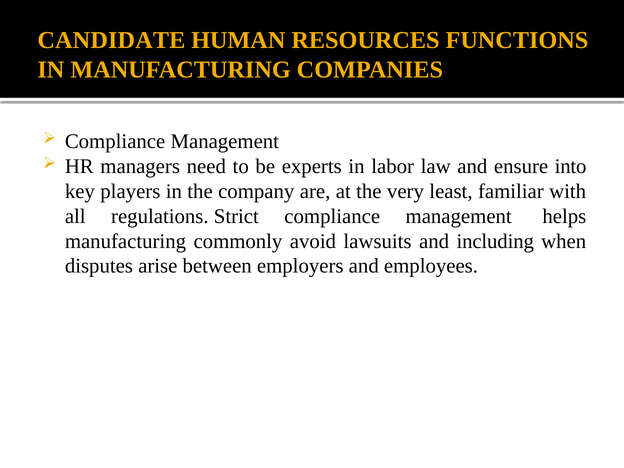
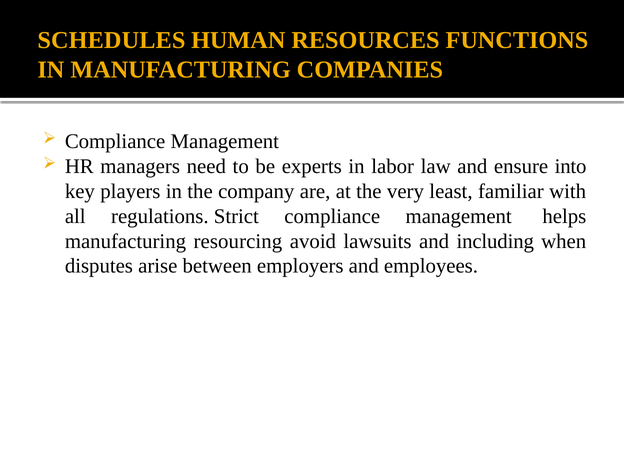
CANDIDATE: CANDIDATE -> SCHEDULES
commonly: commonly -> resourcing
